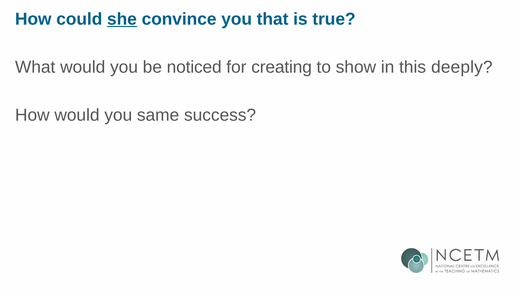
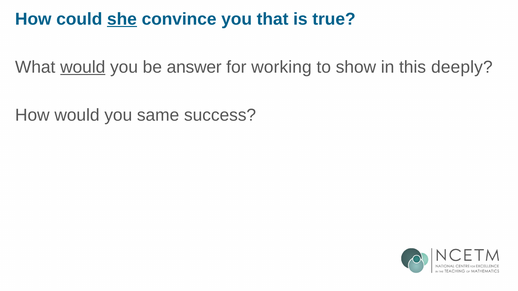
would at (83, 67) underline: none -> present
noticed: noticed -> answer
creating: creating -> working
